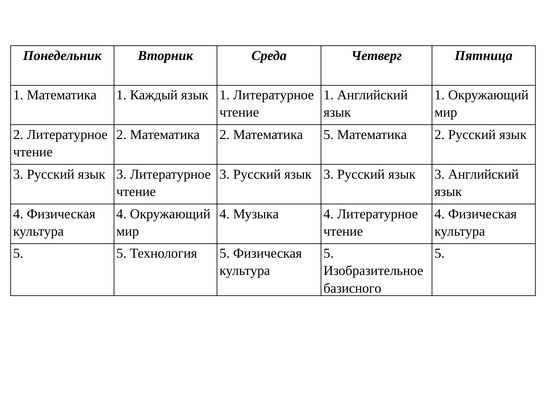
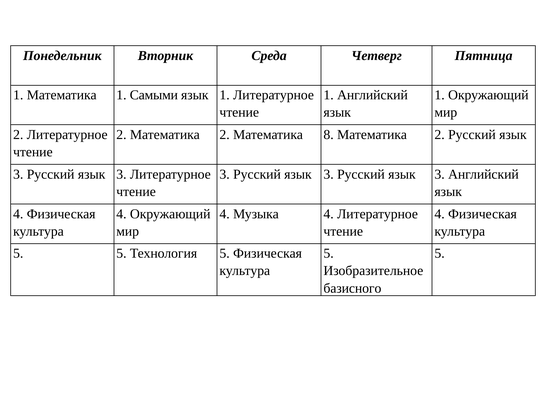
Каждый: Каждый -> Самыми
Математика 5: 5 -> 8
